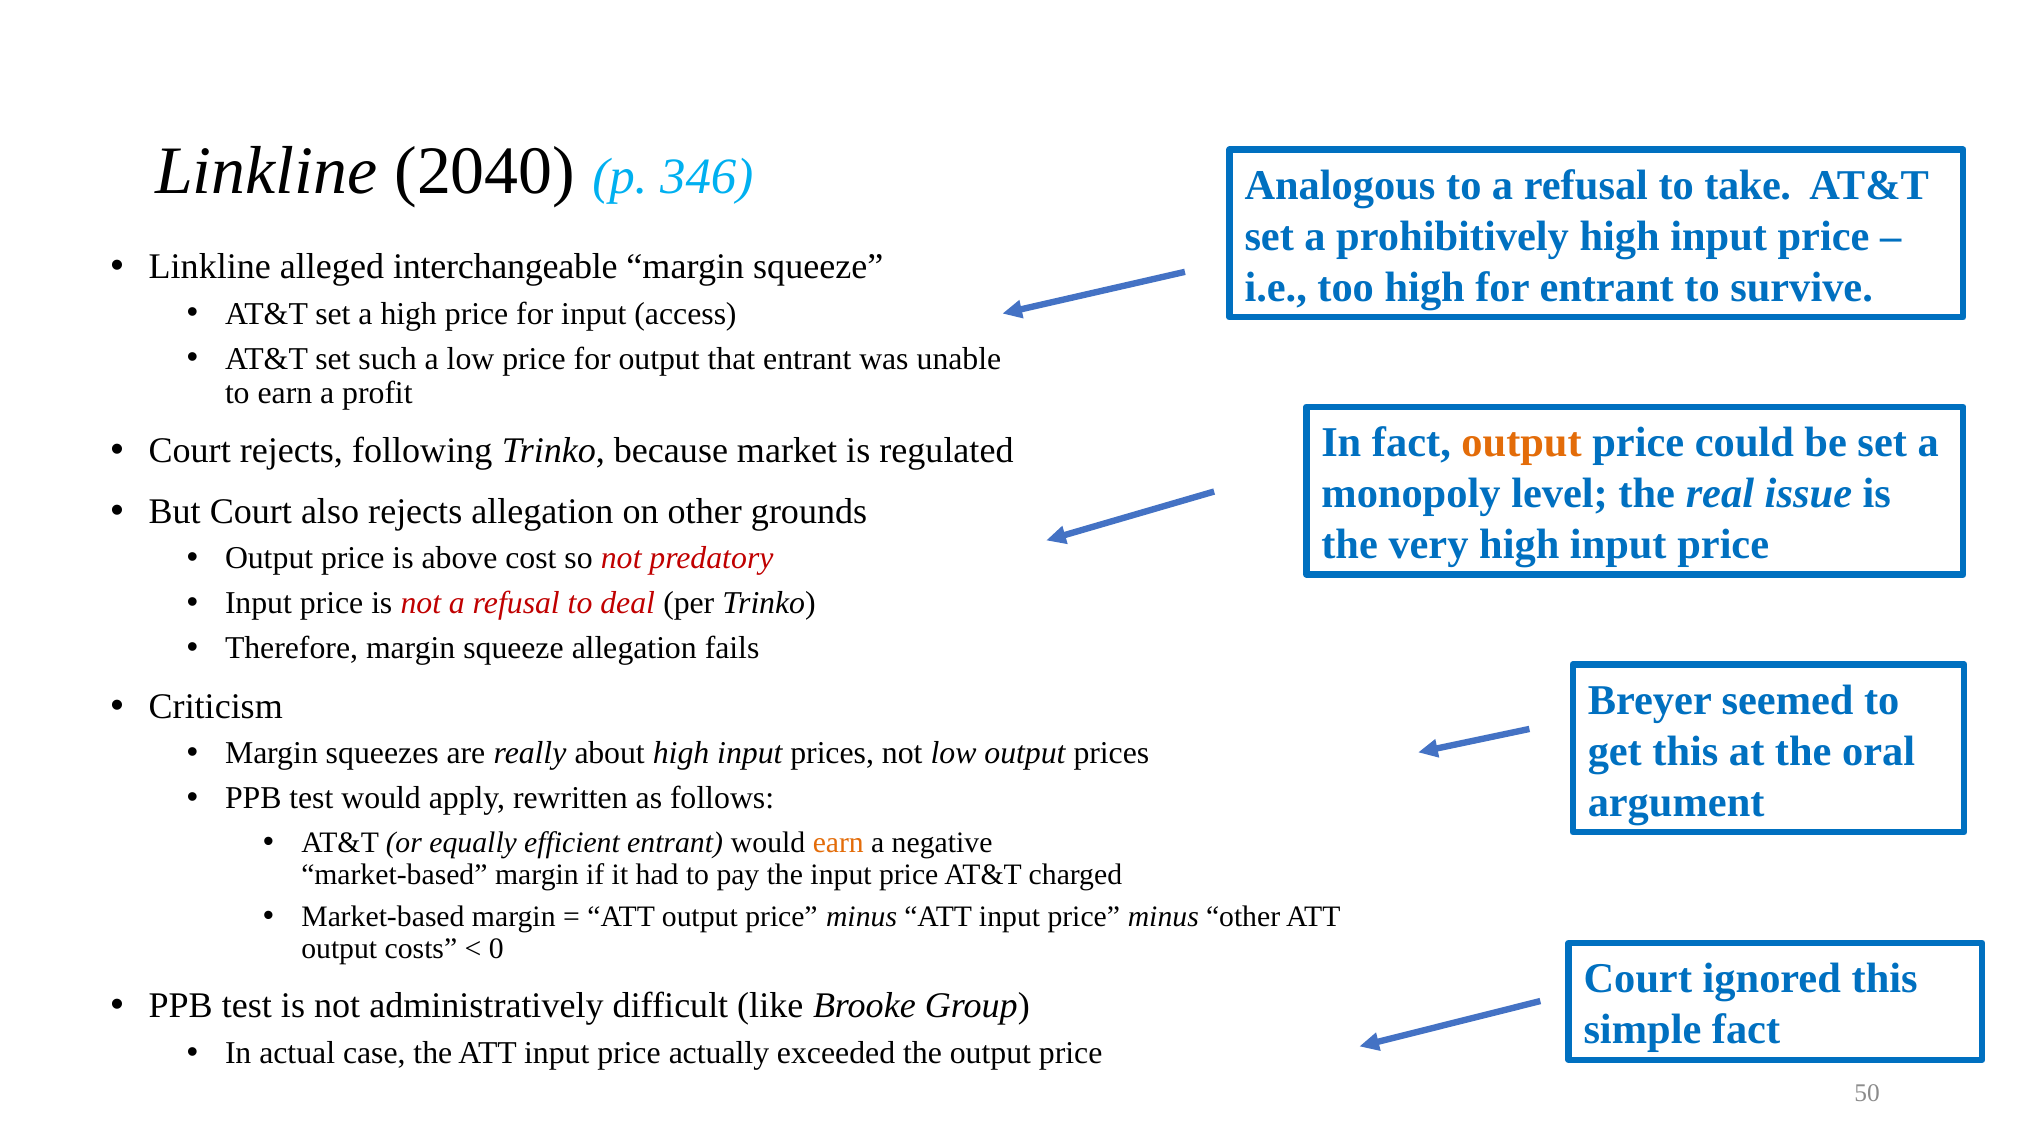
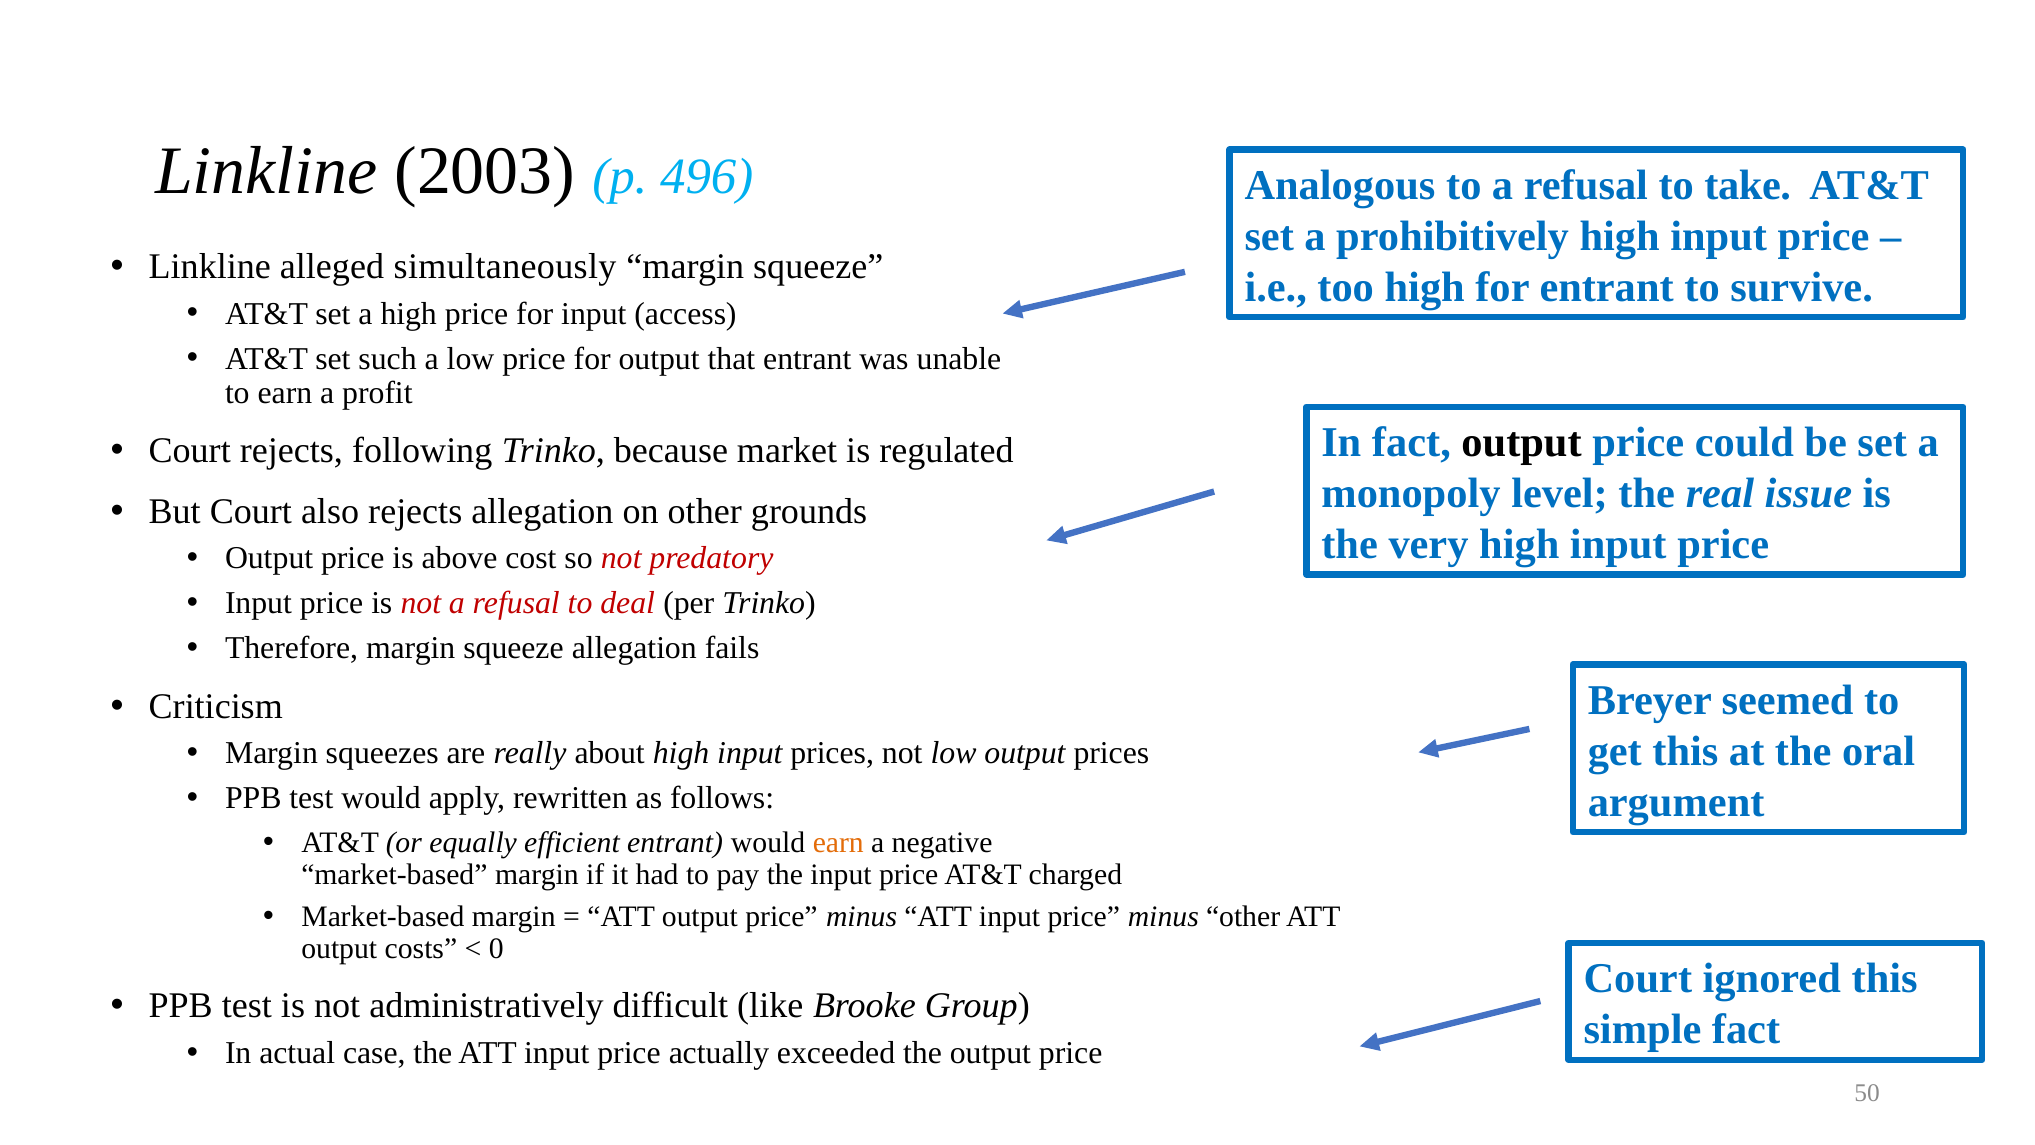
2040: 2040 -> 2003
346: 346 -> 496
interchangeable: interchangeable -> simultaneously
output at (1522, 443) colour: orange -> black
